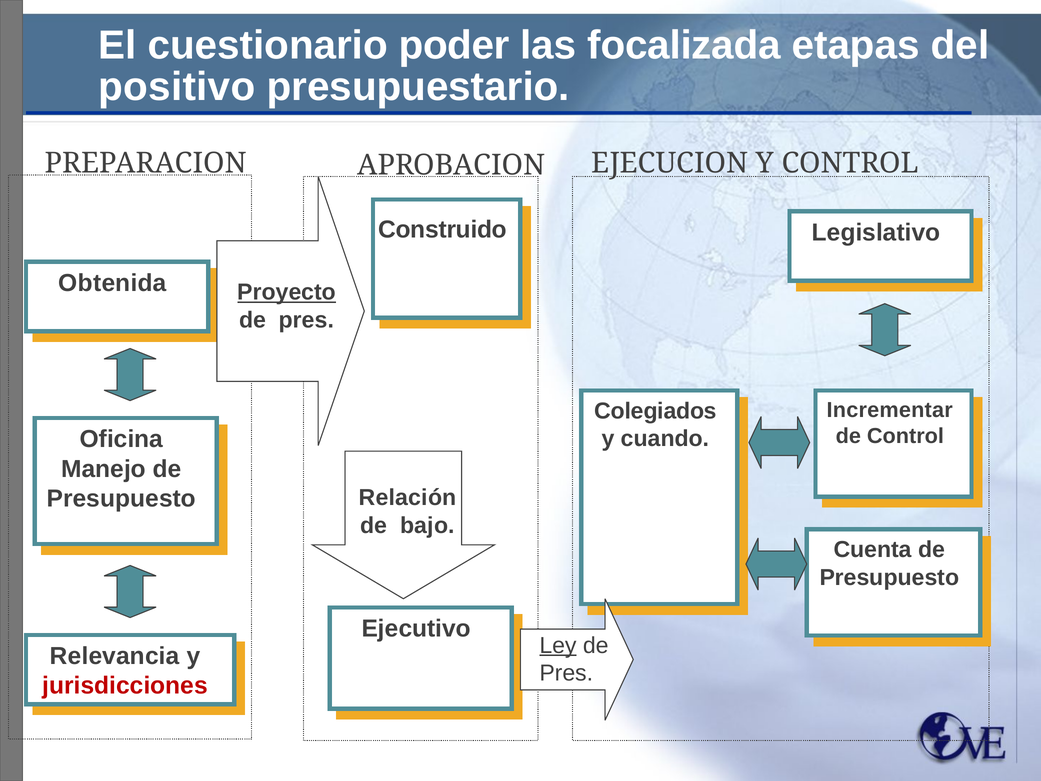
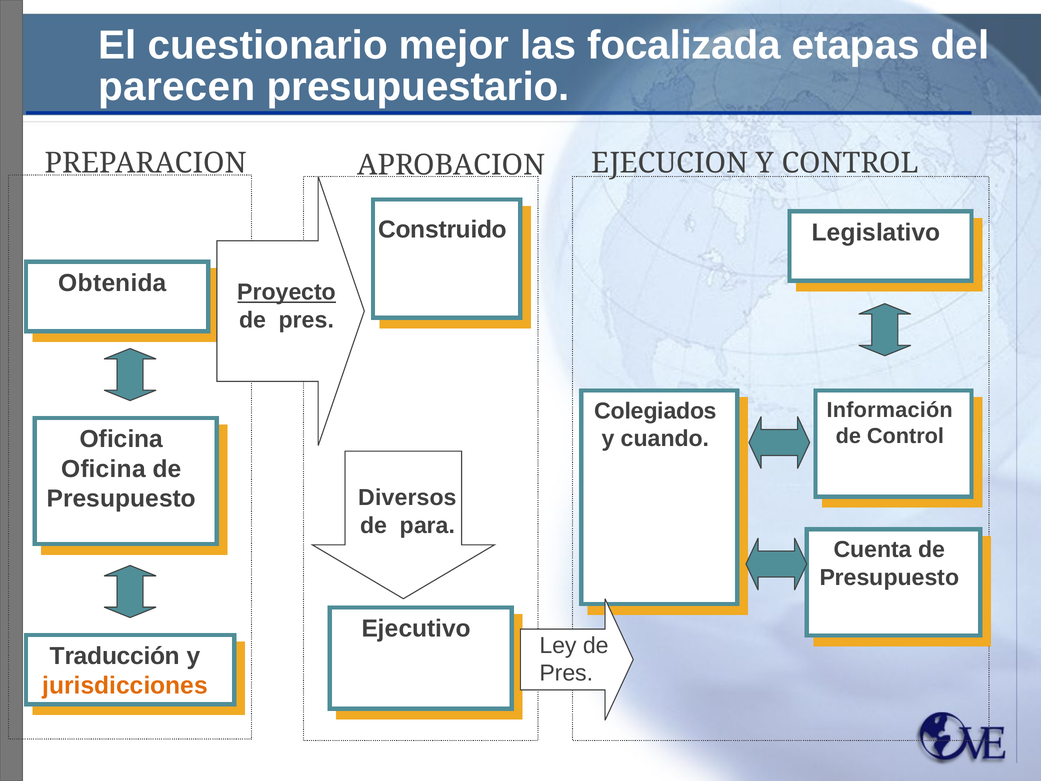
poder: poder -> mejor
positivo: positivo -> parecen
Incrementar: Incrementar -> Información
Manejo at (104, 469): Manejo -> Oficina
Relación: Relación -> Diversos
bajo: bajo -> para
Ley underline: present -> none
Relevancia: Relevancia -> Traducción
jurisdicciones colour: red -> orange
